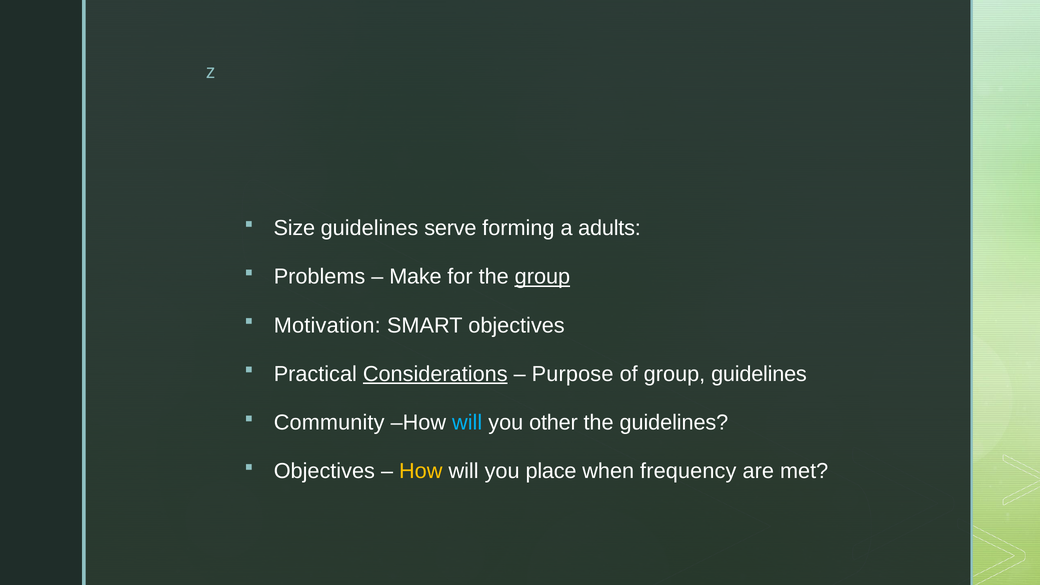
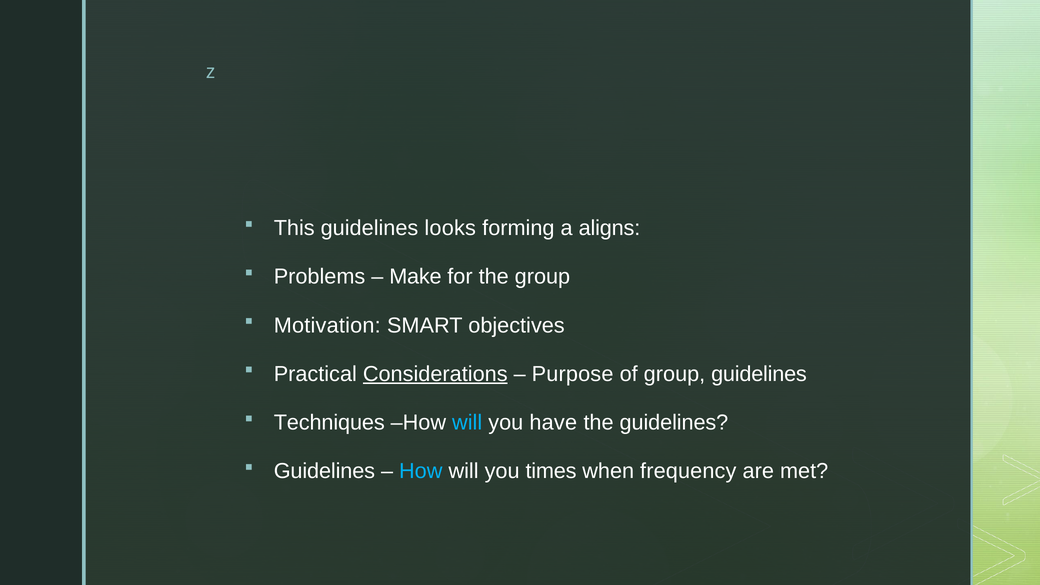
Size: Size -> This
serve: serve -> looks
adults: adults -> aligns
group at (542, 277) underline: present -> none
Community: Community -> Techniques
other: other -> have
Objectives at (324, 471): Objectives -> Guidelines
How at (421, 471) colour: yellow -> light blue
place: place -> times
